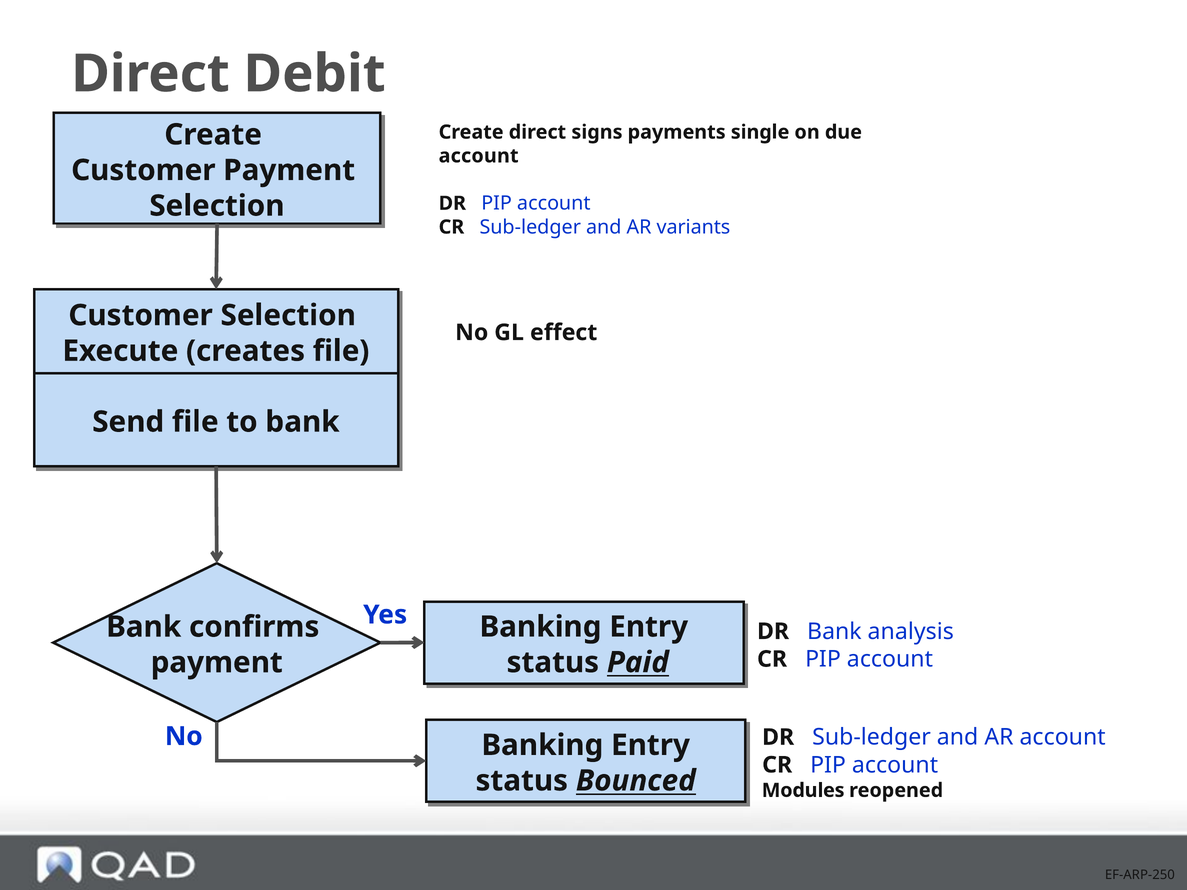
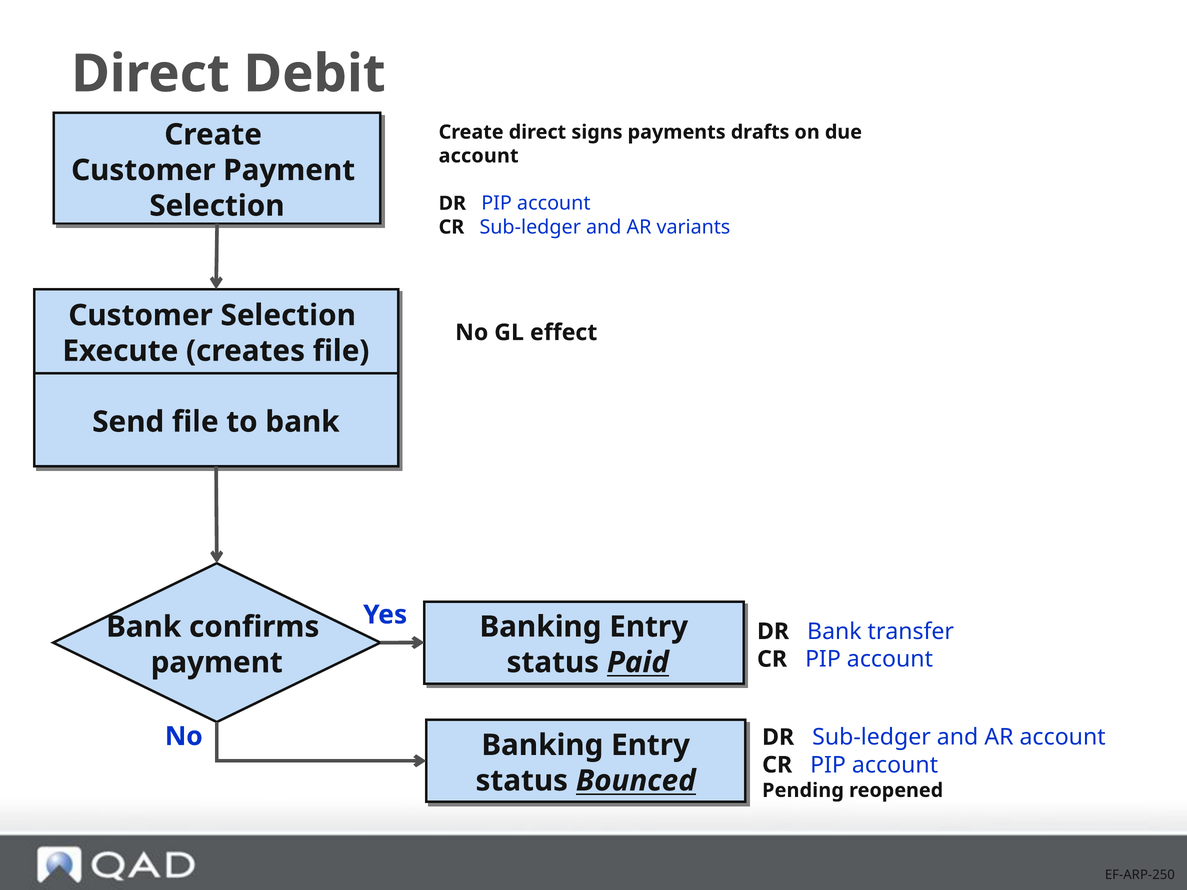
single: single -> drafts
analysis: analysis -> transfer
Modules: Modules -> Pending
